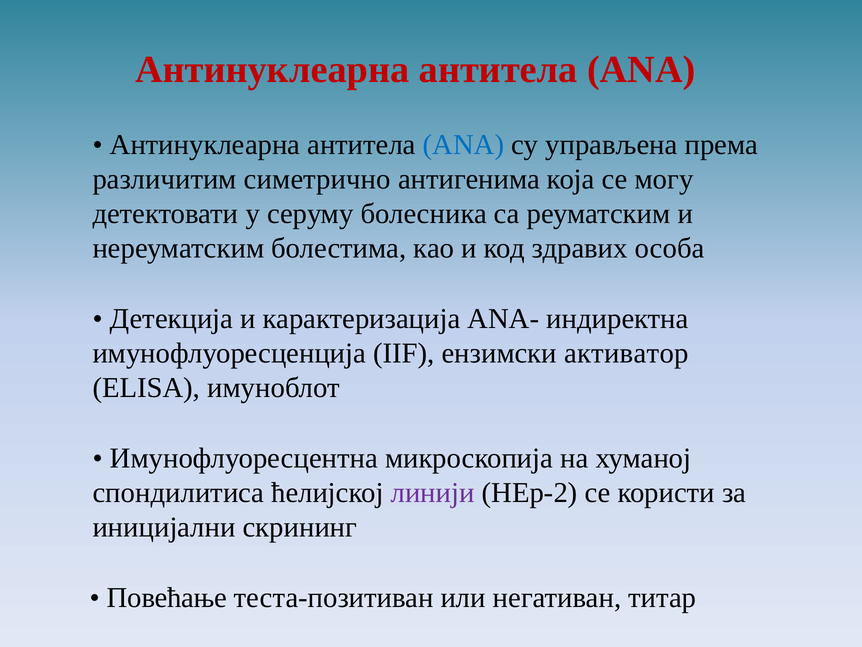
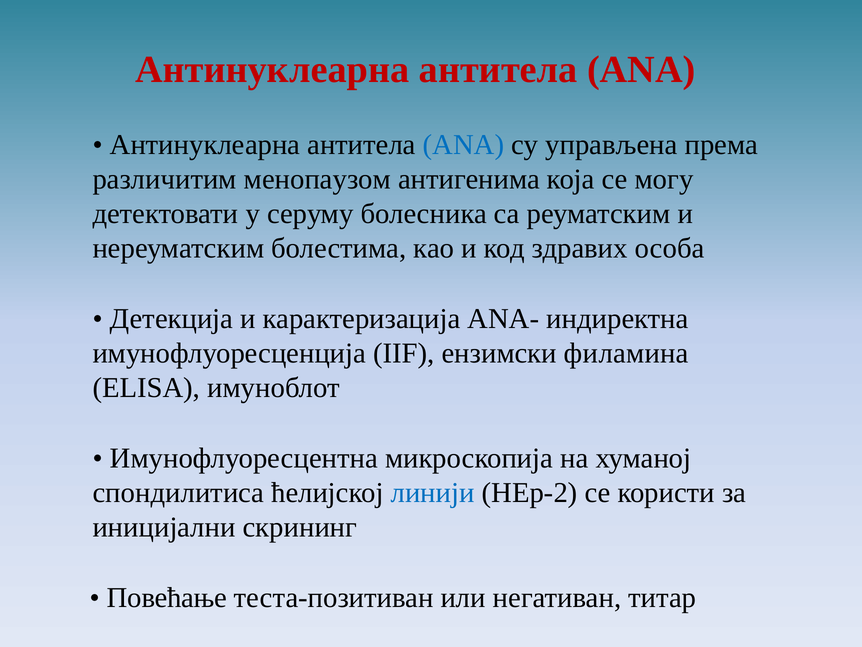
симетрично: симетрично -> менопаузом
активатор: активатор -> филамина
линији colour: purple -> blue
